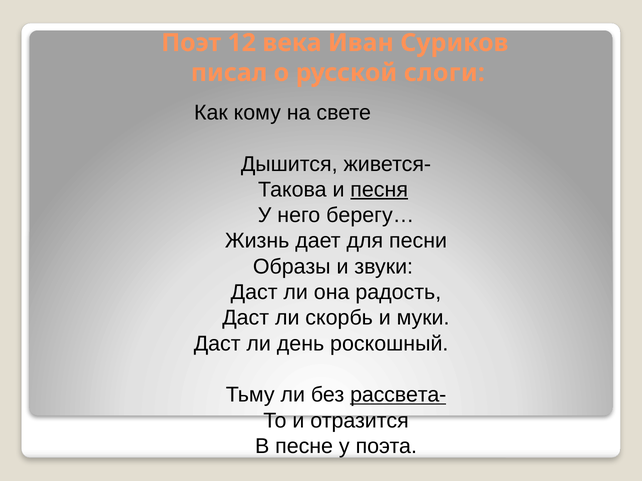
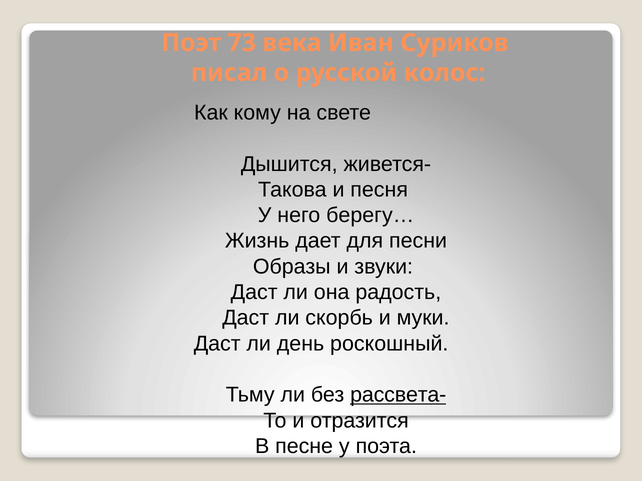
12: 12 -> 73
слоги: слоги -> колос
песня underline: present -> none
